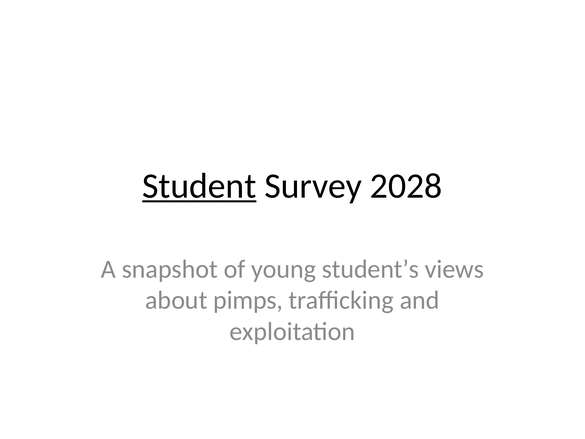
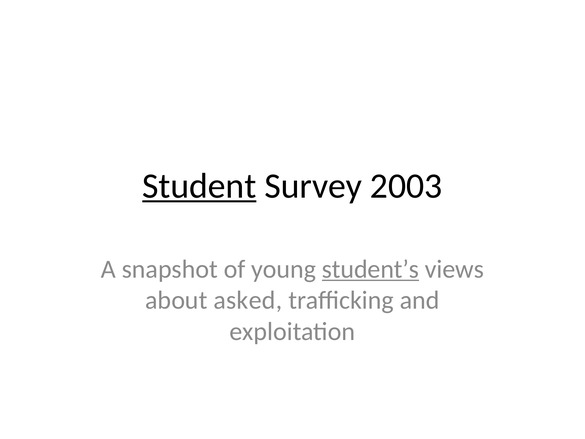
2028: 2028 -> 2003
student’s underline: none -> present
pimps: pimps -> asked
